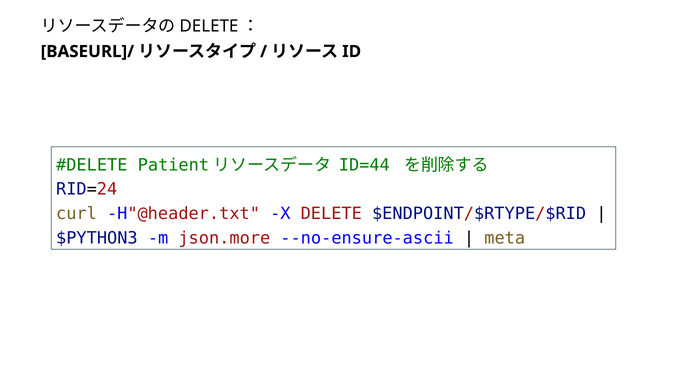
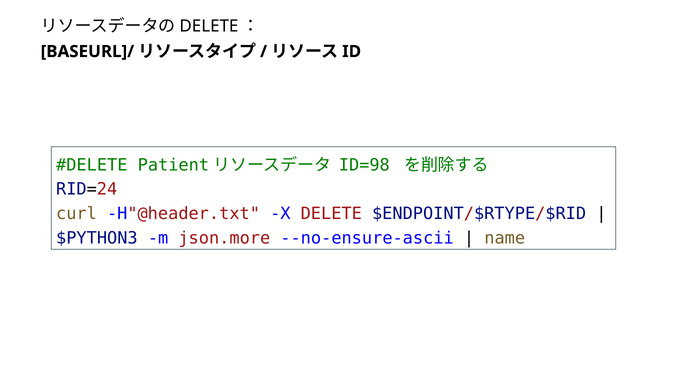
ID=44: ID=44 -> ID=98
meta: meta -> name
